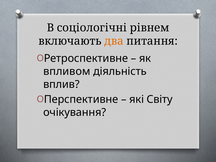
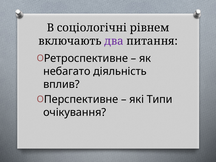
два colour: orange -> purple
впливом: впливом -> небагато
Світу: Світу -> Типи
